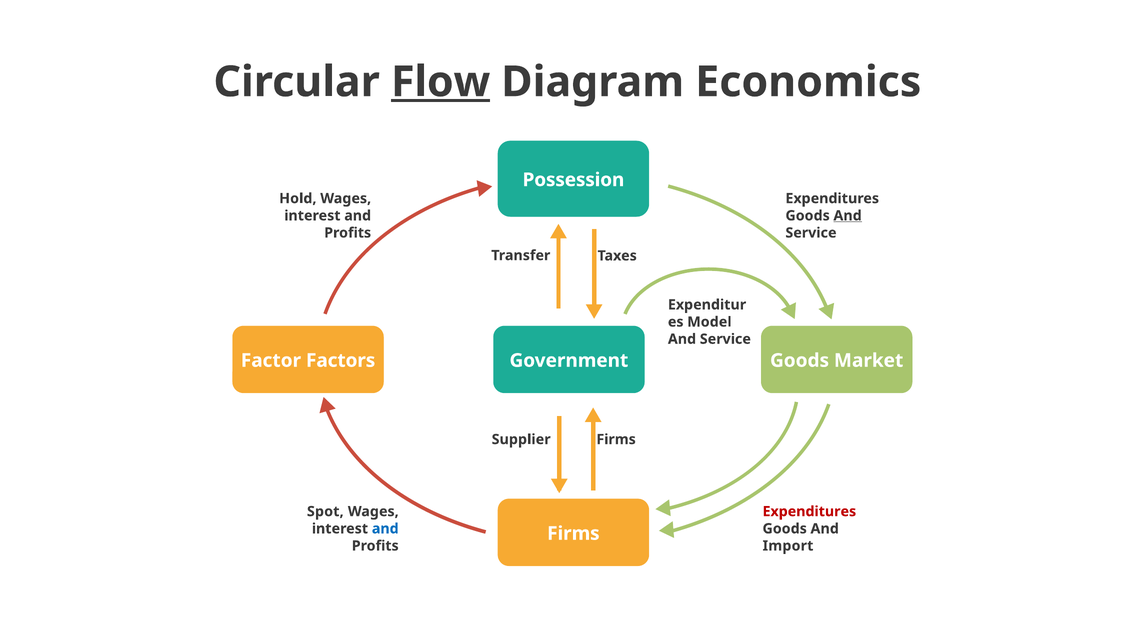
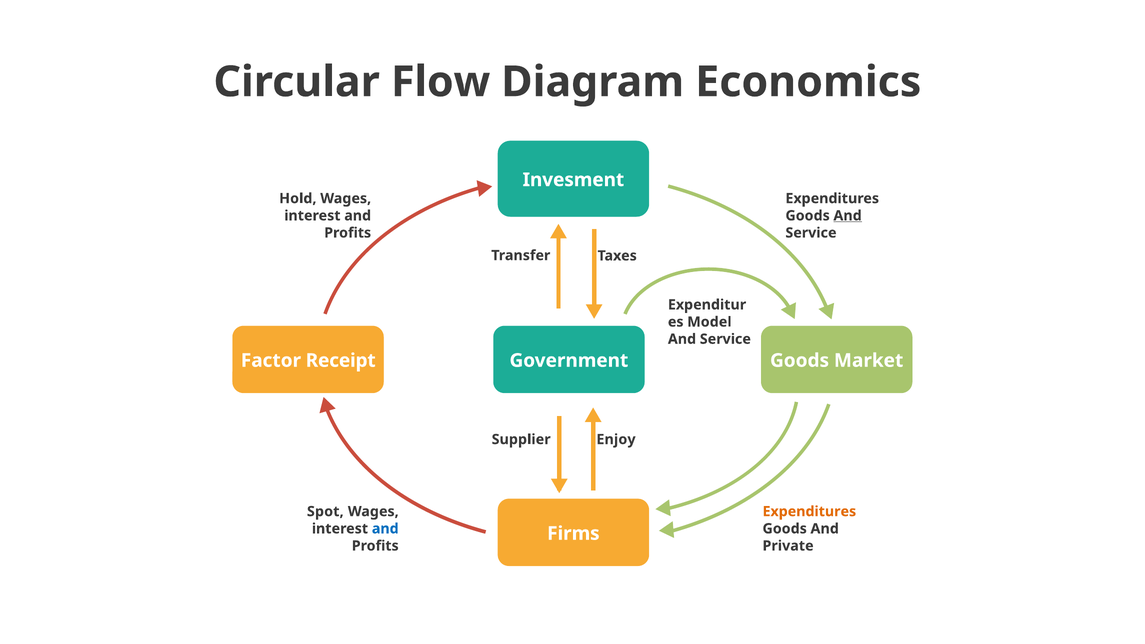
Flow underline: present -> none
Possession: Possession -> Invesment
Factors: Factors -> Receipt
Firms at (616, 439): Firms -> Enjoy
Expenditures at (809, 512) colour: red -> orange
Import: Import -> Private
